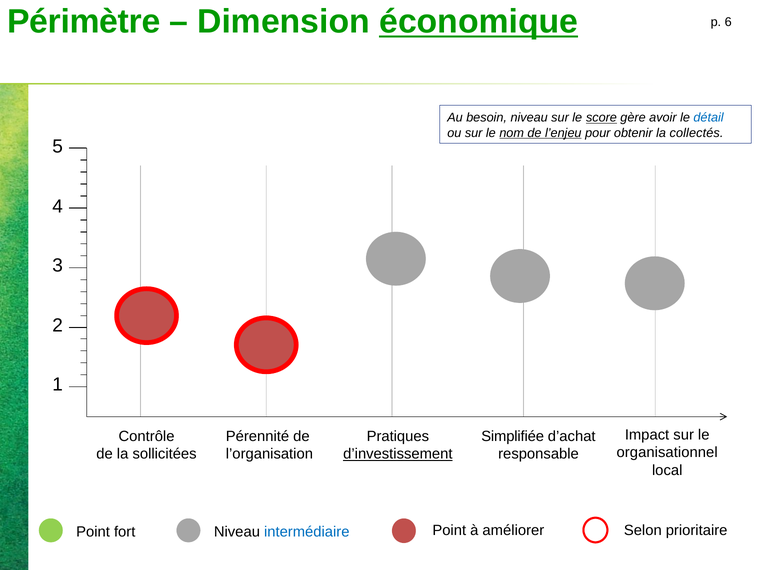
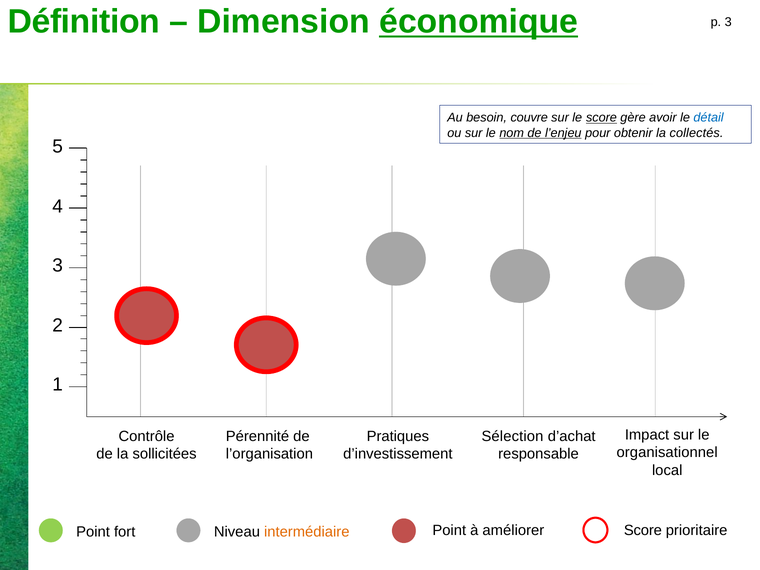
Périmètre: Périmètre -> Définition
p 6: 6 -> 3
besoin niveau: niveau -> couvre
Simplifiée: Simplifiée -> Sélection
d’investissement underline: present -> none
intermédiaire colour: blue -> orange
améliorer Selon: Selon -> Score
